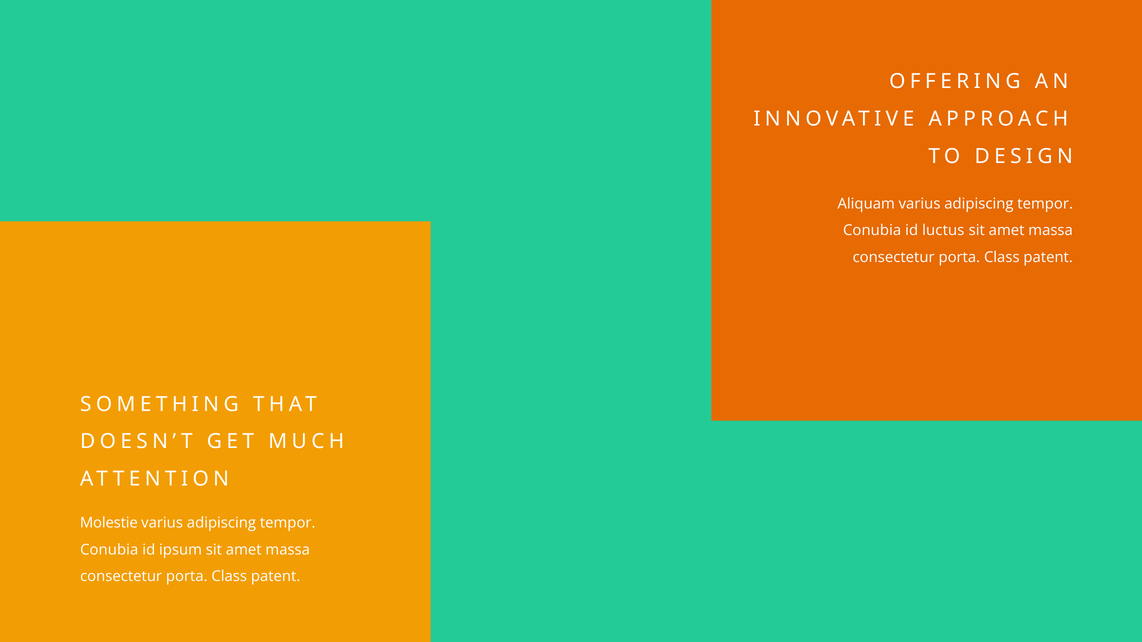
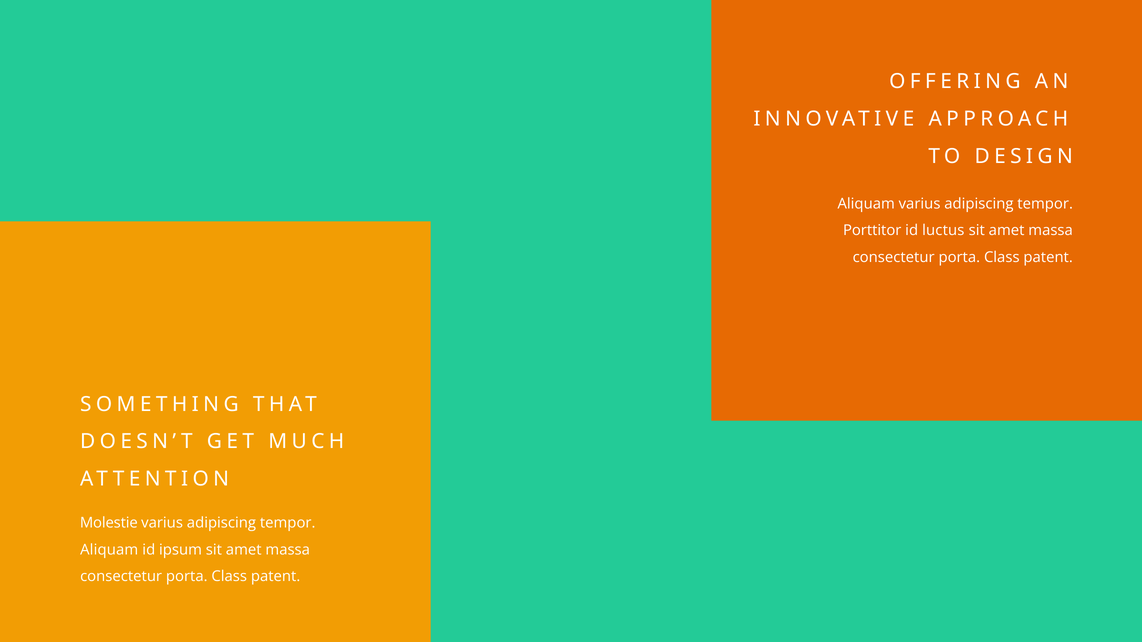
Conubia at (872, 231): Conubia -> Porttitor
Conubia at (109, 550): Conubia -> Aliquam
